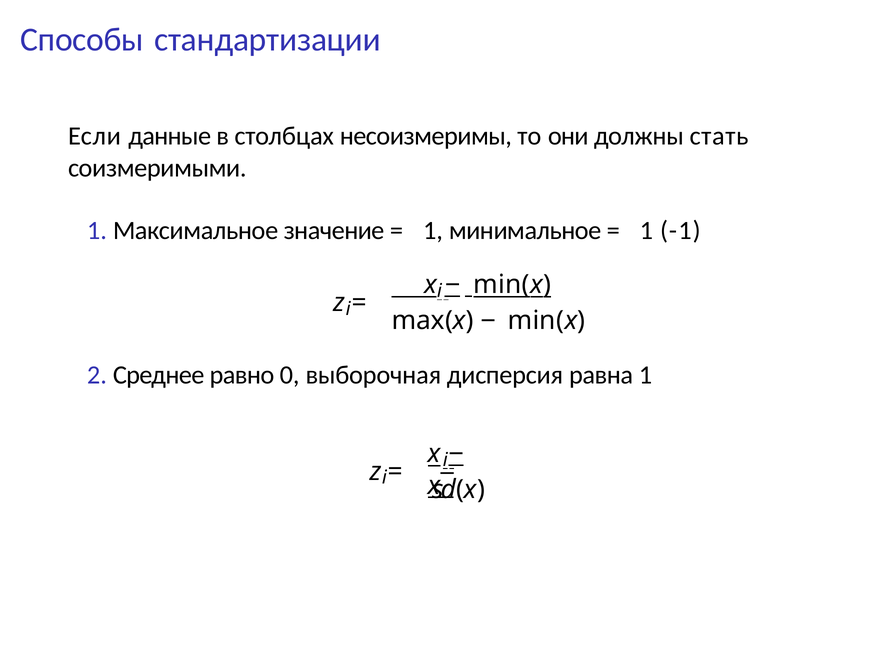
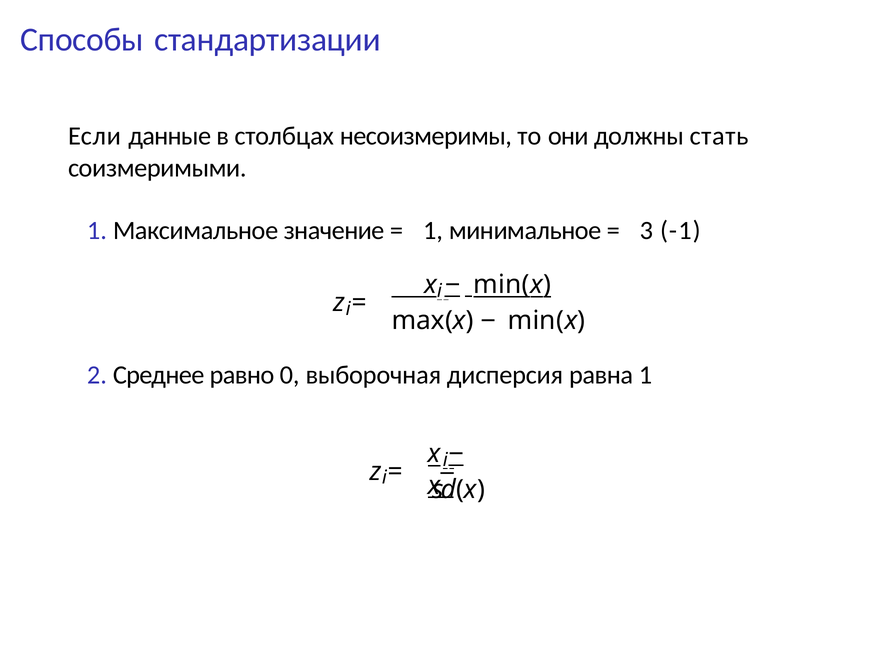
1 at (646, 231): 1 -> 3
